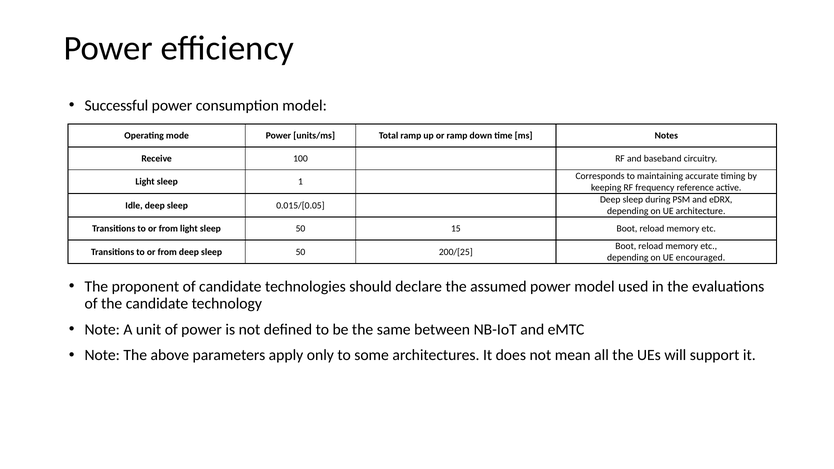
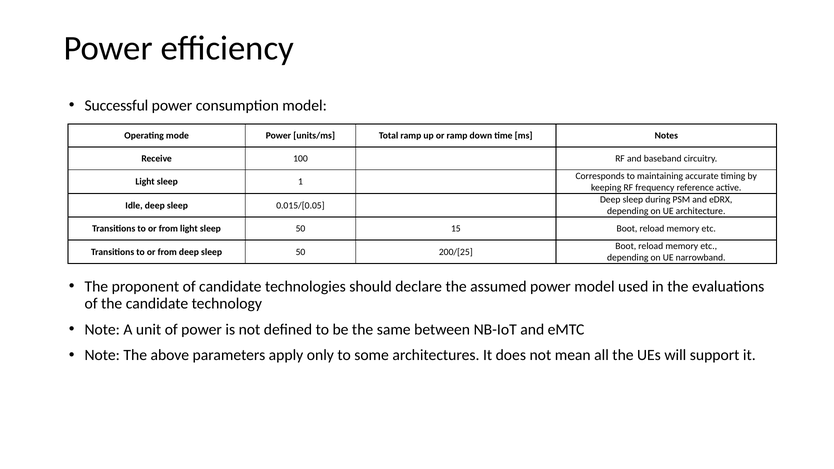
encouraged: encouraged -> narrowband
